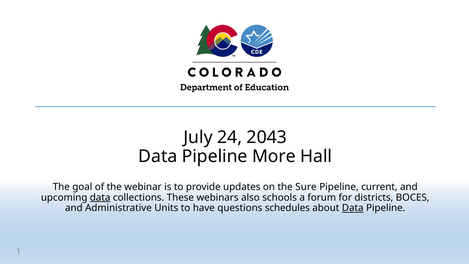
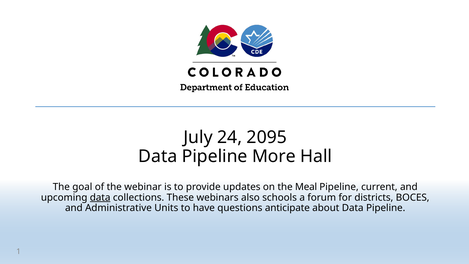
2043: 2043 -> 2095
Sure: Sure -> Meal
schedules: schedules -> anticipate
Data at (353, 208) underline: present -> none
